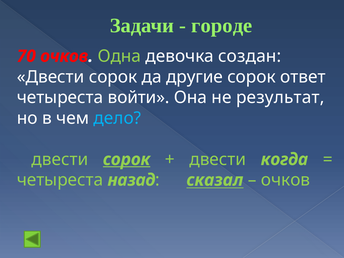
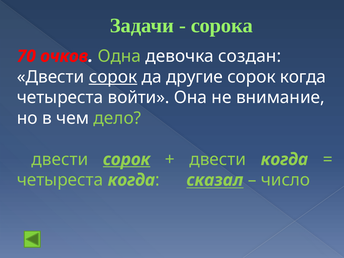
городе: городе -> сорока
сорок at (113, 77) underline: none -> present
сорок ответ: ответ -> когда
результат: результат -> внимание
дело colour: light blue -> light green
четыреста назад: назад -> когда
очков at (286, 180): очков -> число
